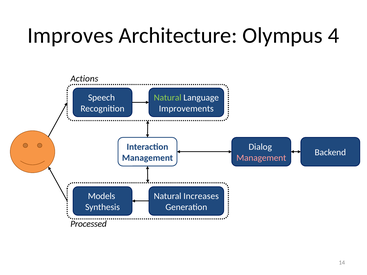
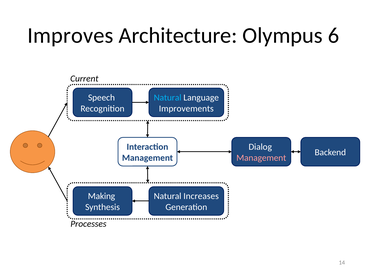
4: 4 -> 6
Actions: Actions -> Current
Natural at (168, 98) colour: light green -> light blue
Models: Models -> Making
Processed: Processed -> Processes
